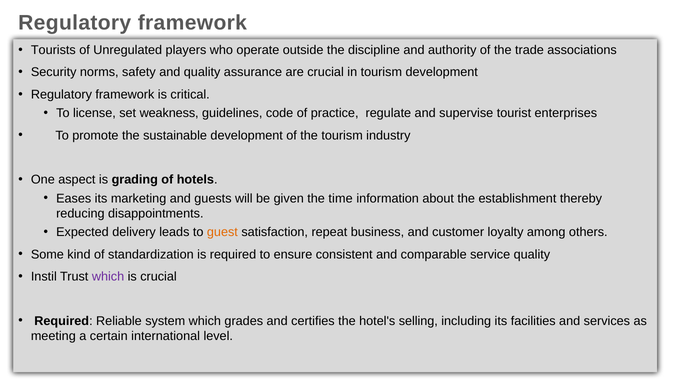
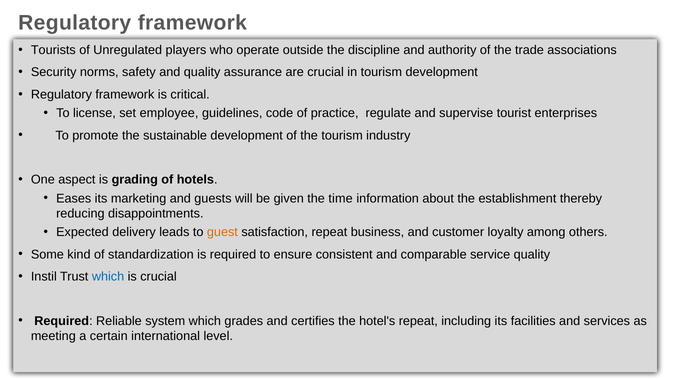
weakness: weakness -> employee
which at (108, 277) colour: purple -> blue
hotel's selling: selling -> repeat
